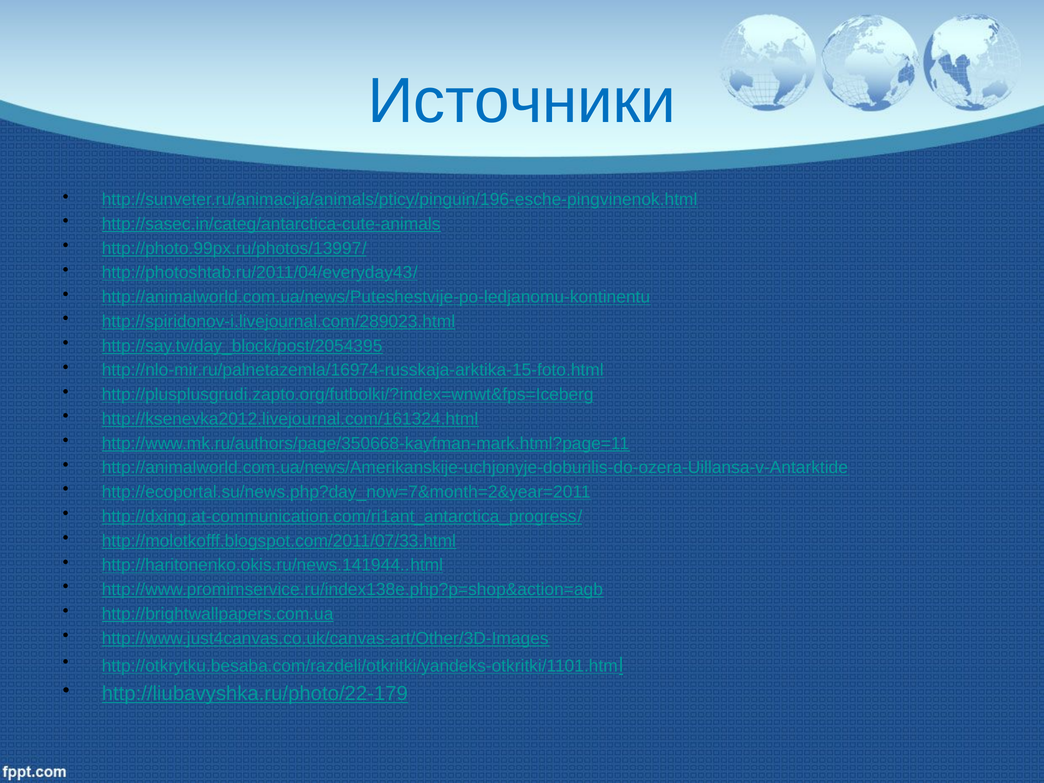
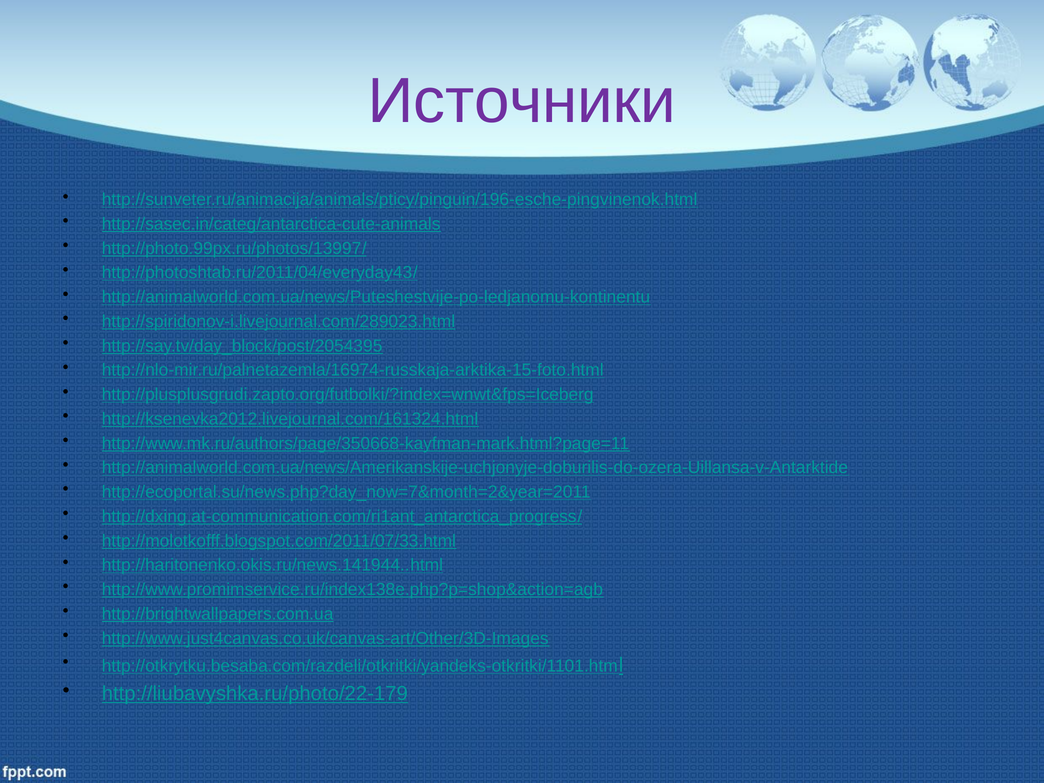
Источники colour: blue -> purple
